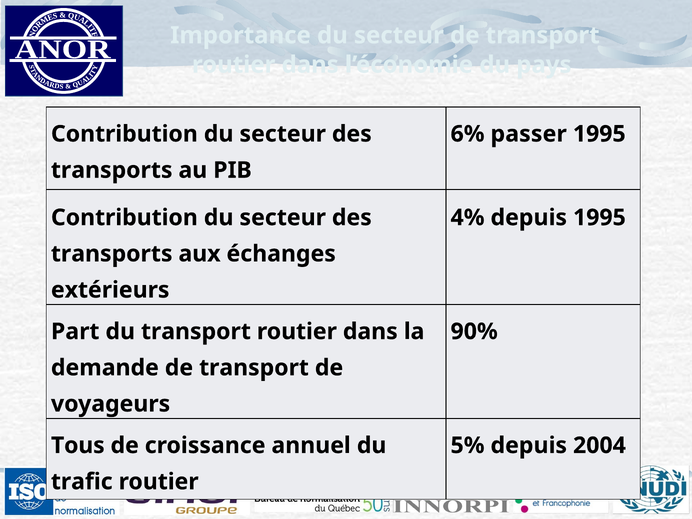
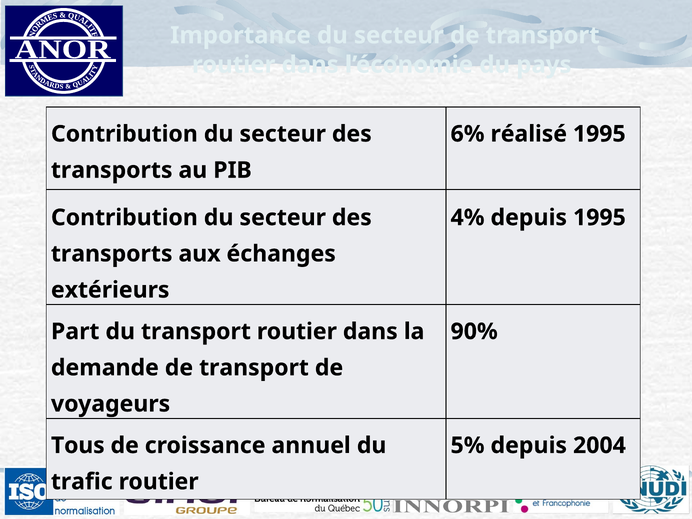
passer: passer -> réalisé
